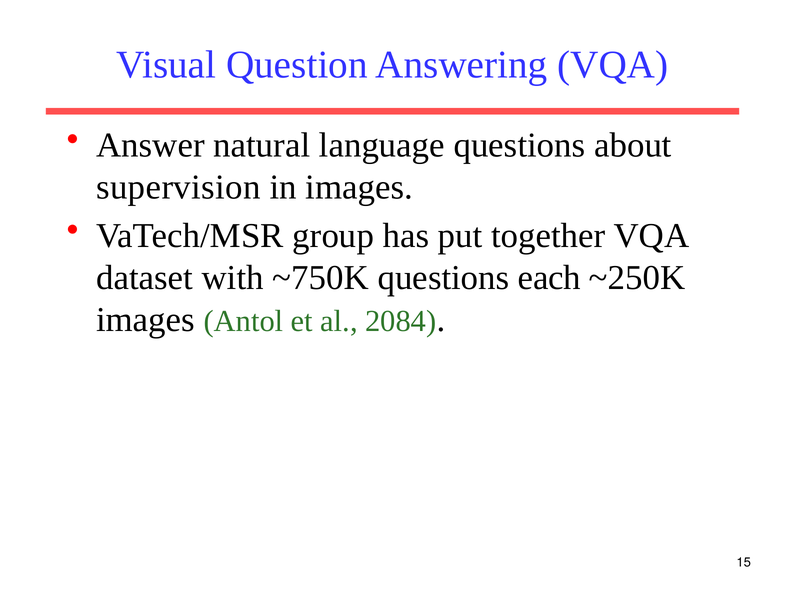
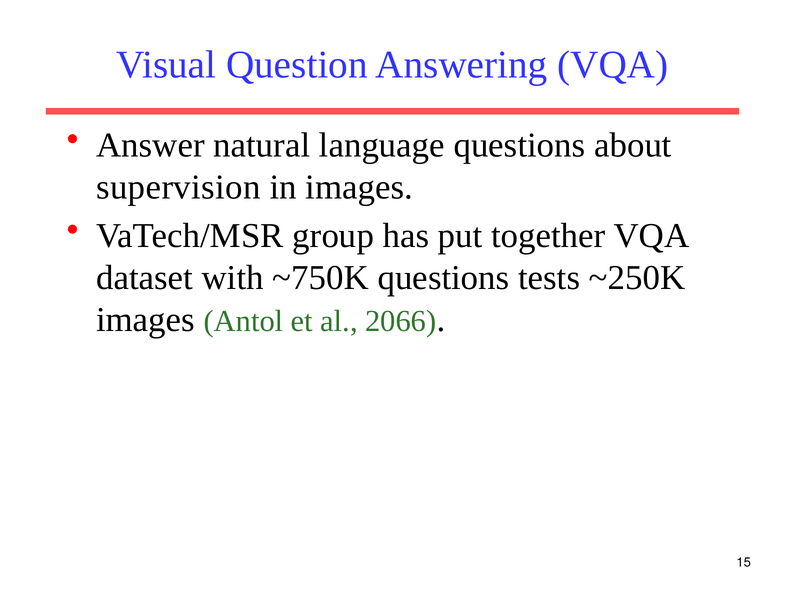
each: each -> tests
2084: 2084 -> 2066
